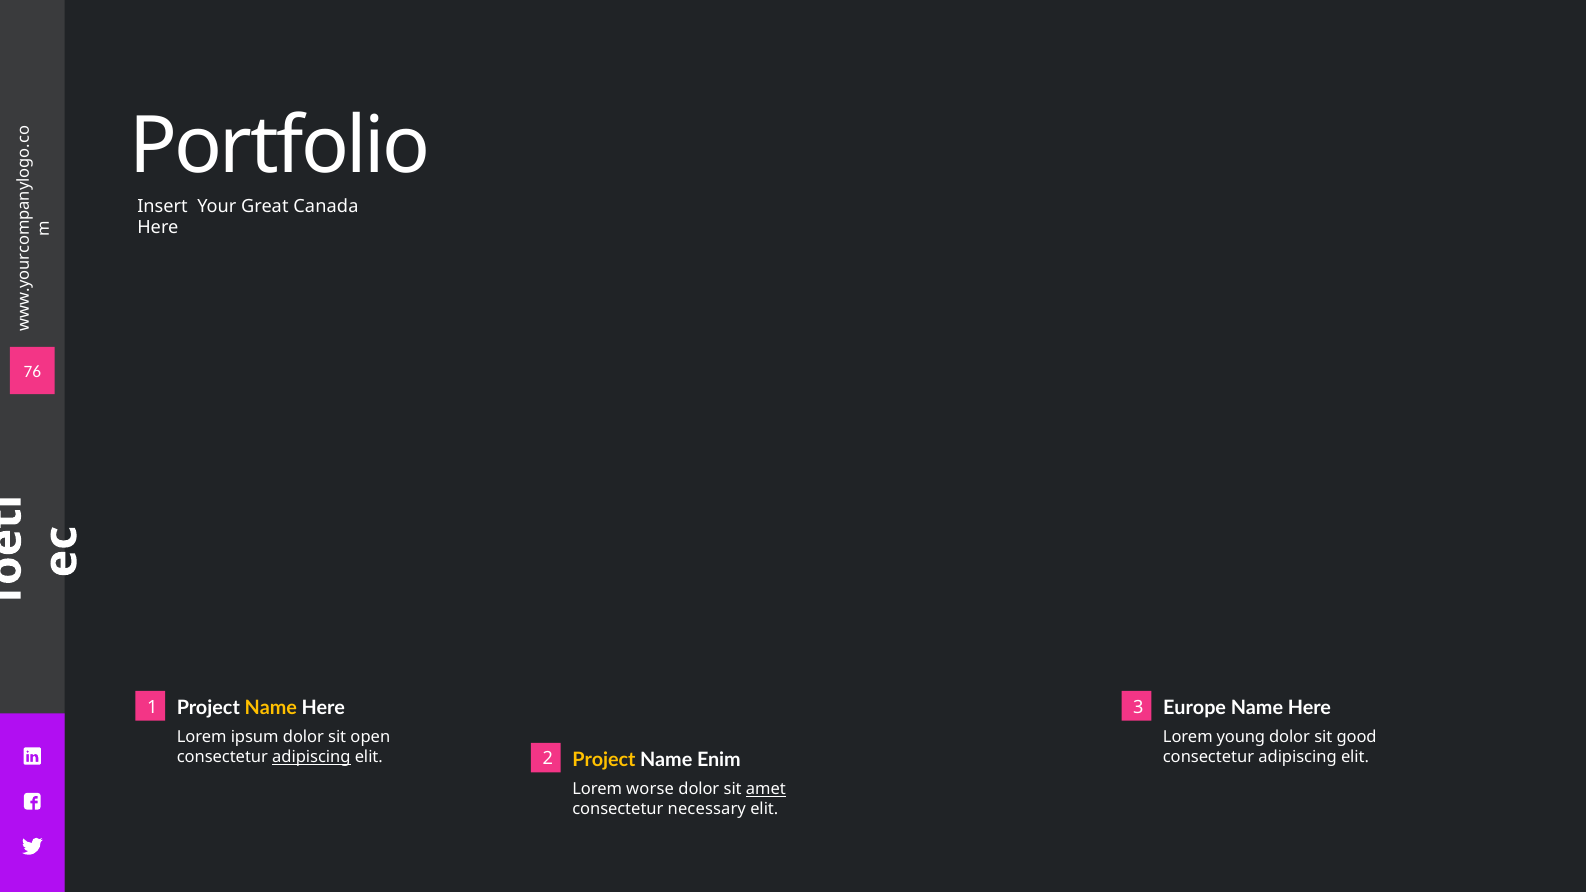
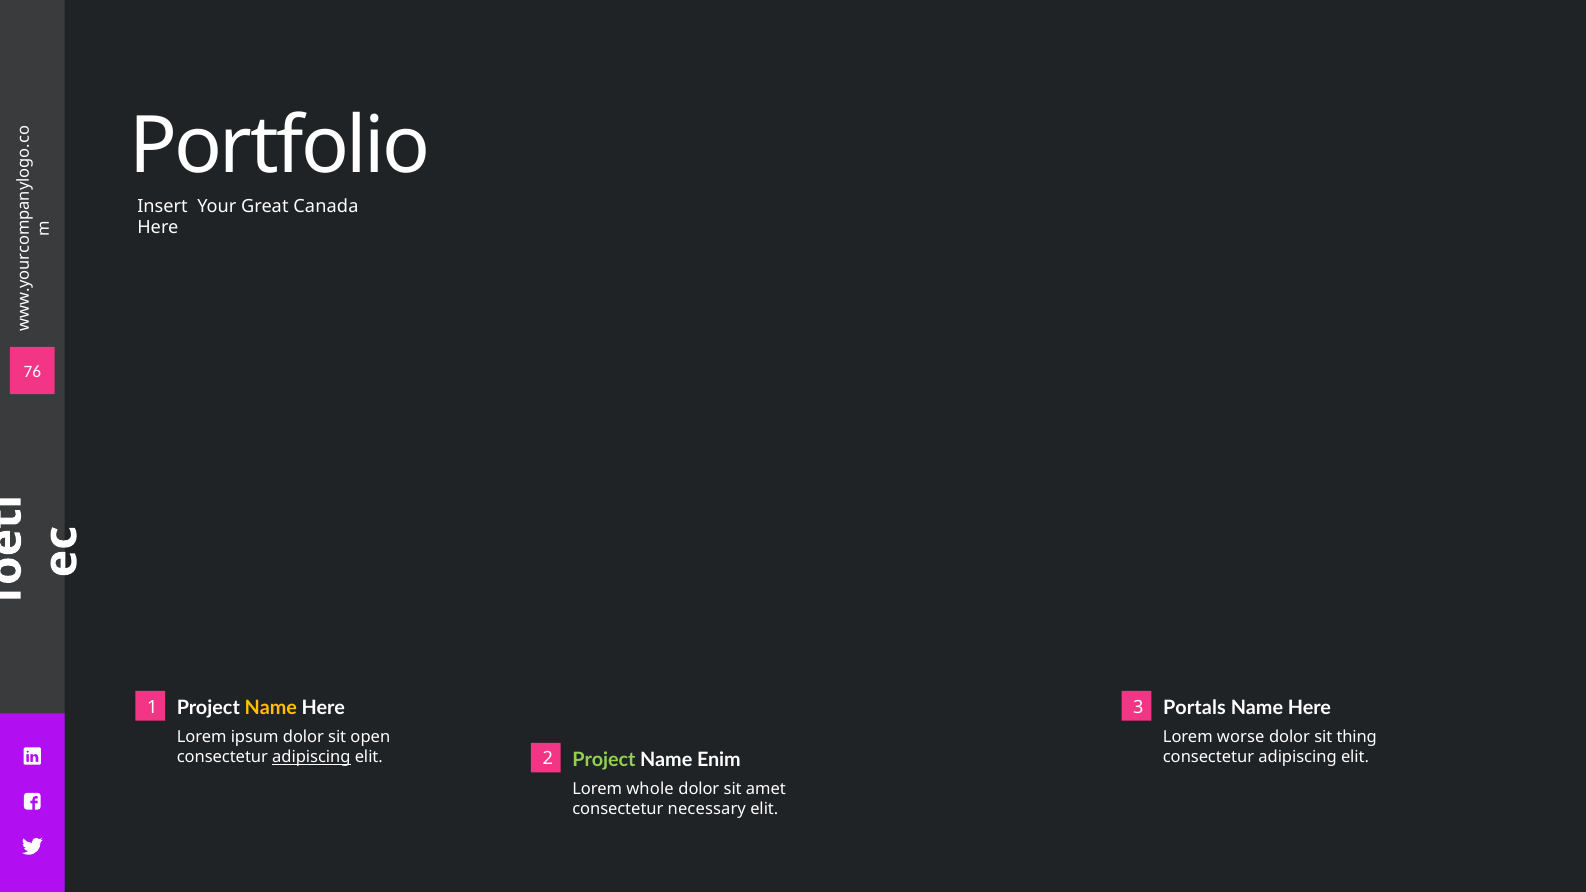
Europe: Europe -> Portals
young: young -> worse
good: good -> thing
Project at (604, 760) colour: yellow -> light green
worse: worse -> whole
amet underline: present -> none
